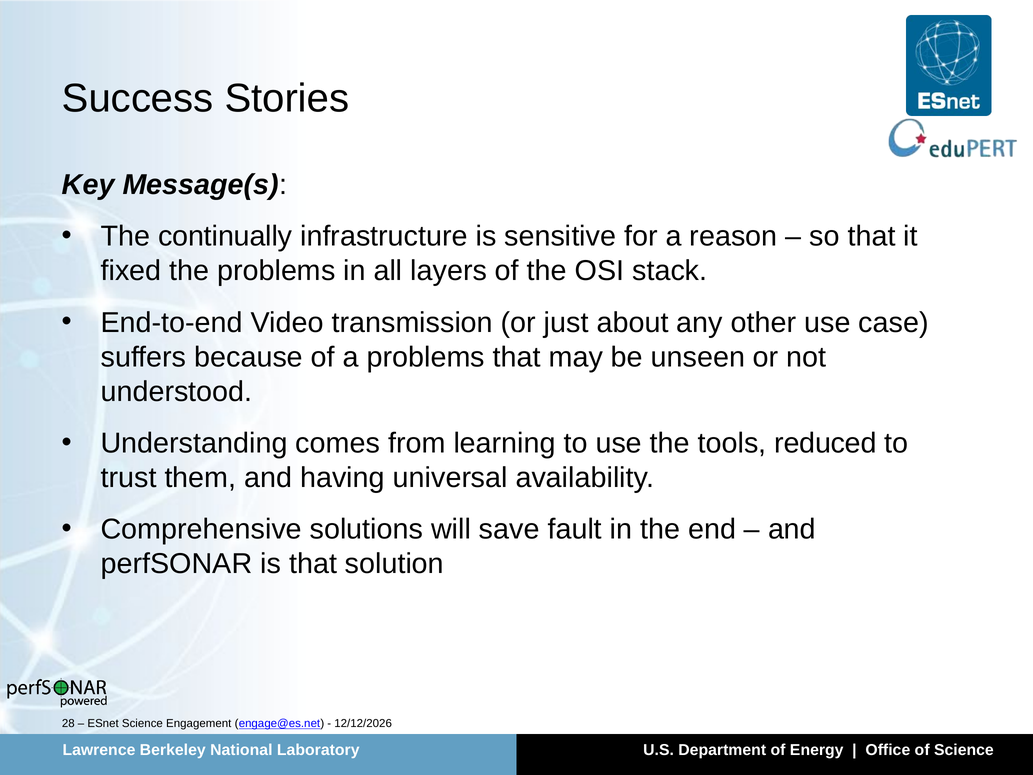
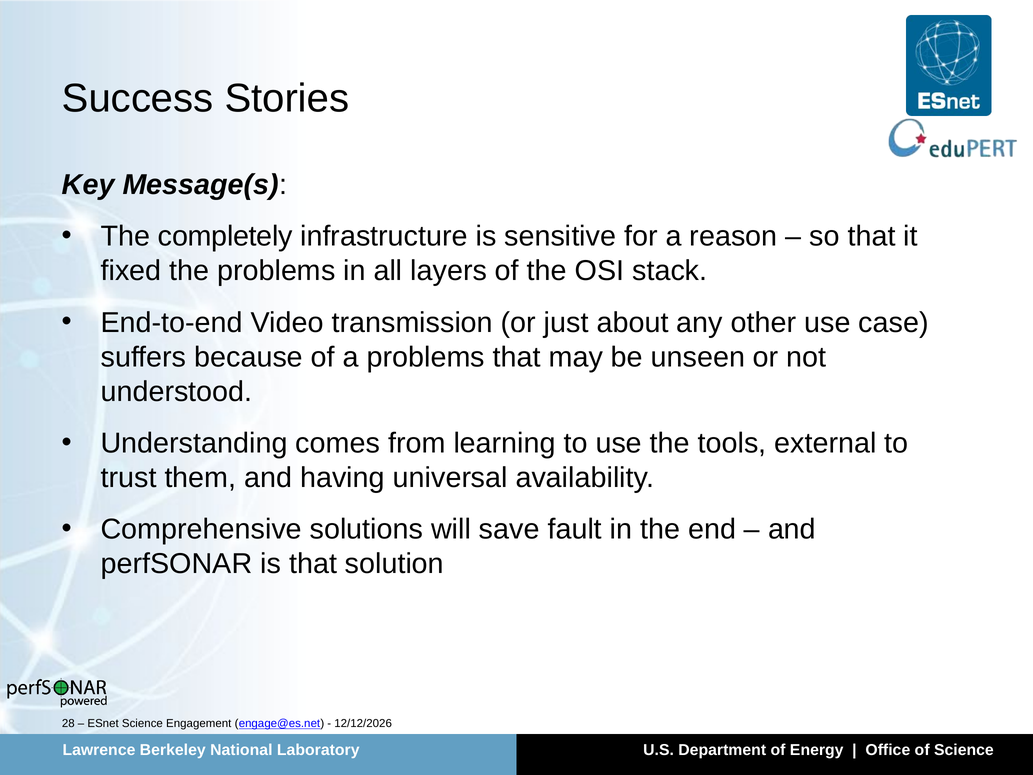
continually: continually -> completely
reduced: reduced -> external
